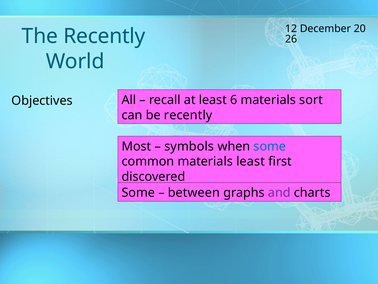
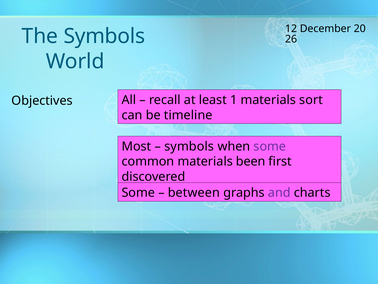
The Recently: Recently -> Symbols
6: 6 -> 1
be recently: recently -> timeline
some at (270, 146) colour: blue -> purple
materials least: least -> been
